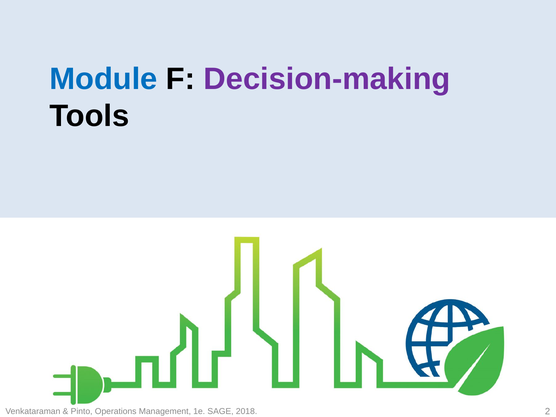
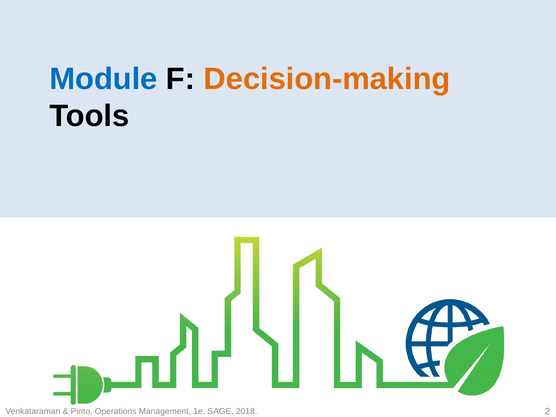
Decision-making colour: purple -> orange
